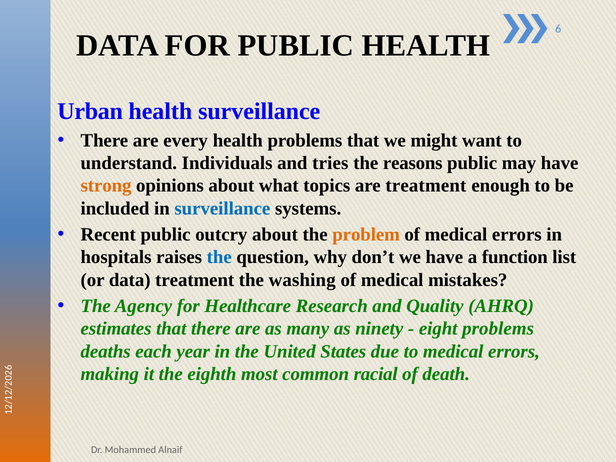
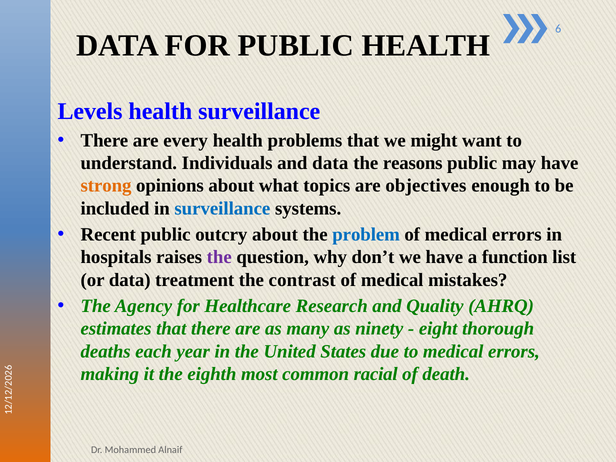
Urban: Urban -> Levels
and tries: tries -> data
are treatment: treatment -> objectives
problem colour: orange -> blue
the at (219, 257) colour: blue -> purple
washing: washing -> contrast
eight problems: problems -> thorough
